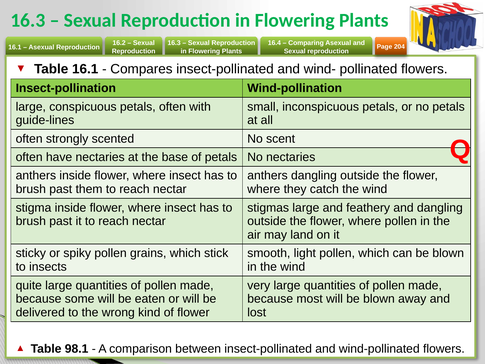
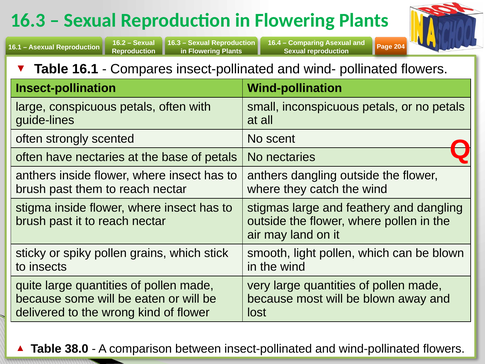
98.1: 98.1 -> 38.0
